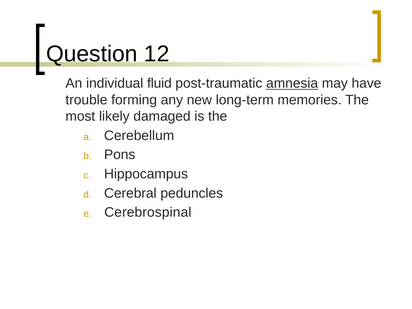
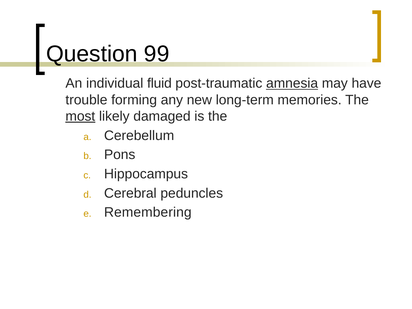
12: 12 -> 99
most underline: none -> present
Cerebrospinal: Cerebrospinal -> Remembering
